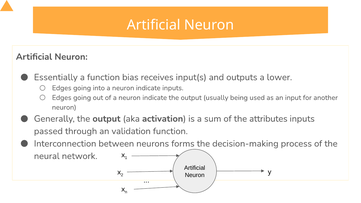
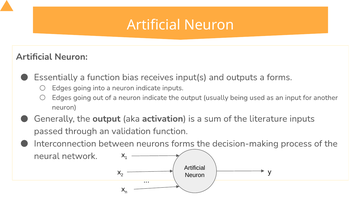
a lower: lower -> forms
attributes: attributes -> literature
